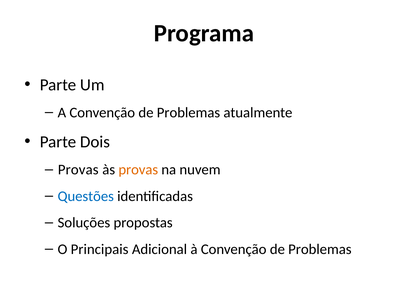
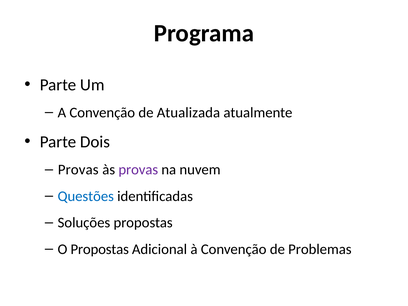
A Convenção de Problemas: Problemas -> Atualizada
provas at (138, 170) colour: orange -> purple
O Principais: Principais -> Propostas
